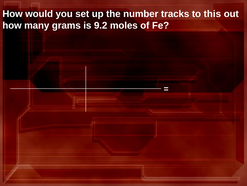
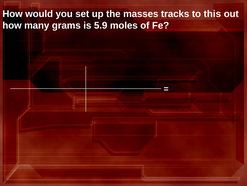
number: number -> masses
9.2: 9.2 -> 5.9
